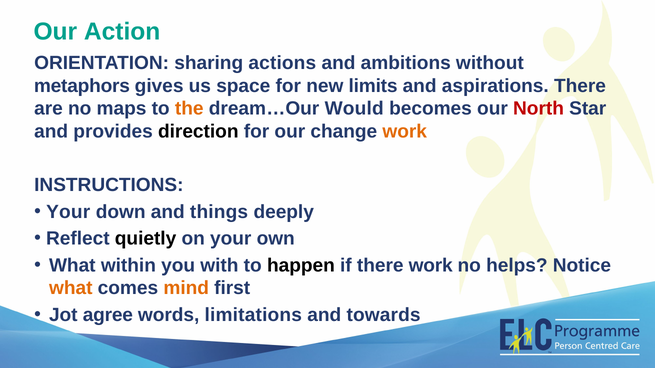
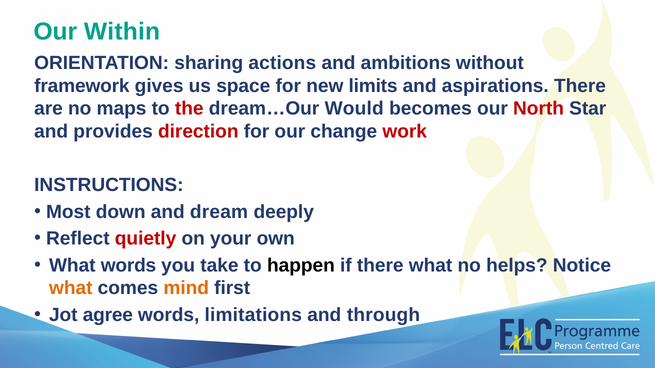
Action: Action -> Within
metaphors: metaphors -> framework
the colour: orange -> red
direction colour: black -> red
work at (405, 132) colour: orange -> red
Your at (68, 212): Your -> Most
things: things -> dream
quietly colour: black -> red
What within: within -> words
with: with -> take
there work: work -> what
towards: towards -> through
